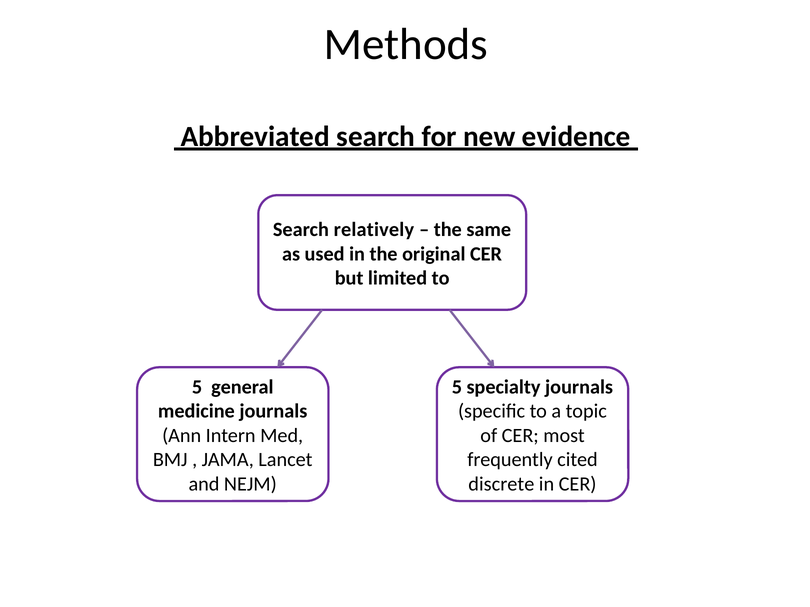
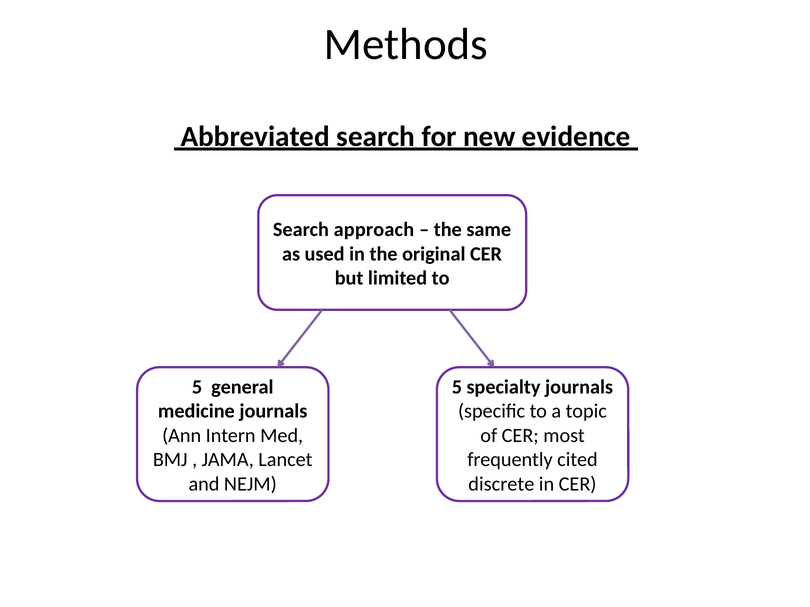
relatively: relatively -> approach
